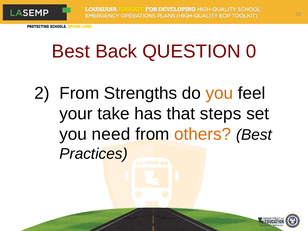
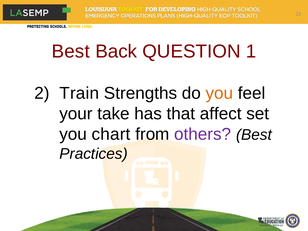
0: 0 -> 1
2 From: From -> Train
steps: steps -> affect
need: need -> chart
others colour: orange -> purple
